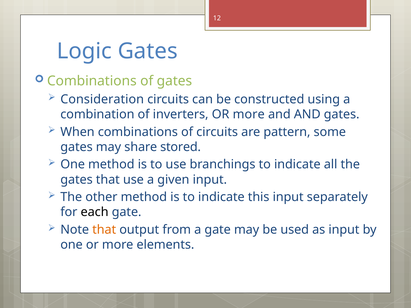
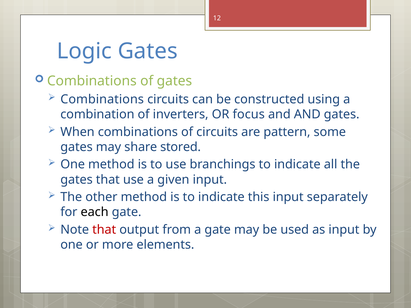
Consideration at (102, 99): Consideration -> Combinations
inverters OR more: more -> focus
that at (104, 230) colour: orange -> red
